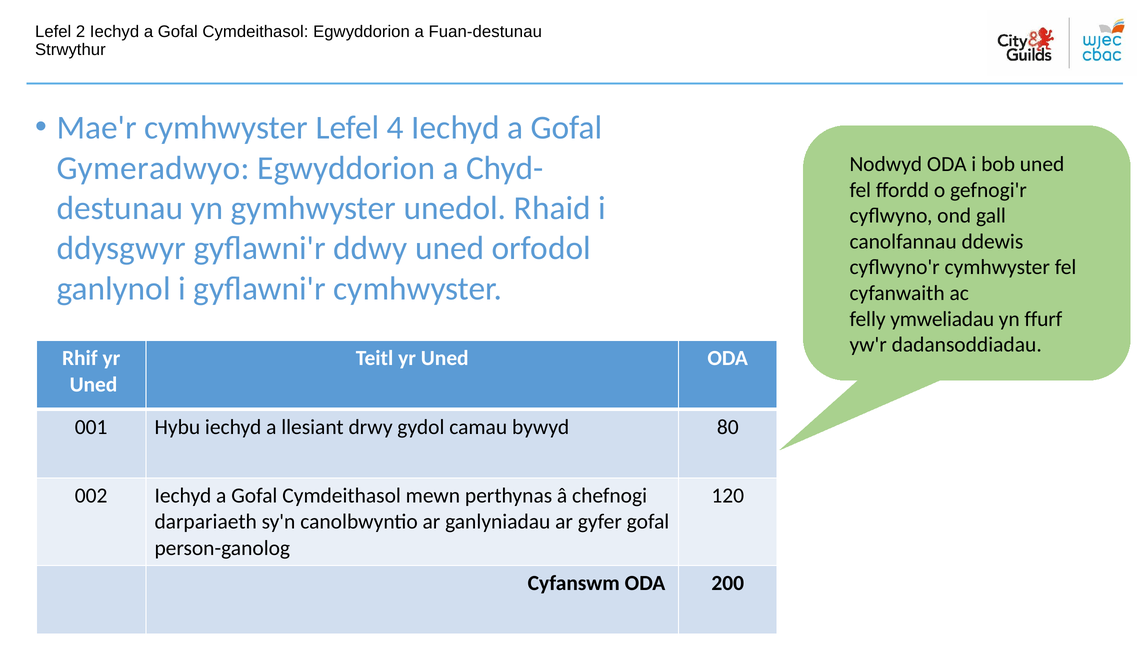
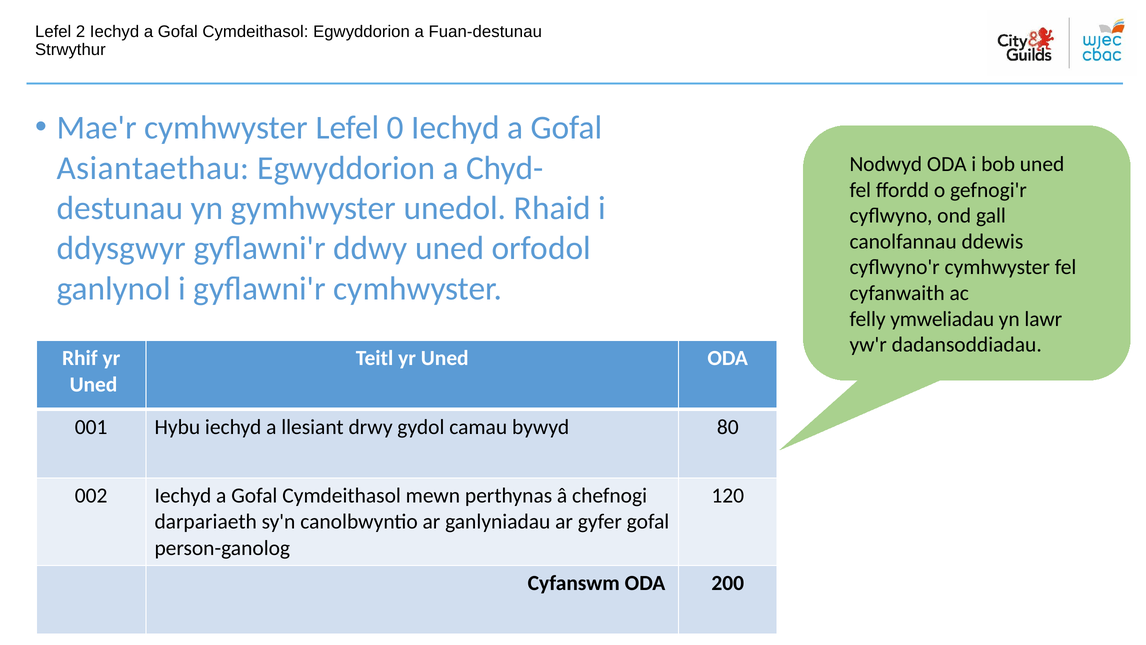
4: 4 -> 0
Gymeradwyo: Gymeradwyo -> Asiantaethau
ffurf: ffurf -> lawr
